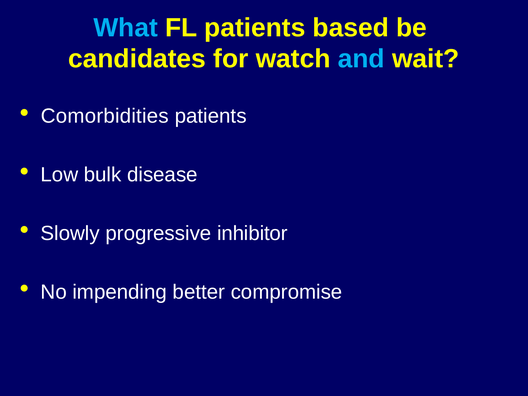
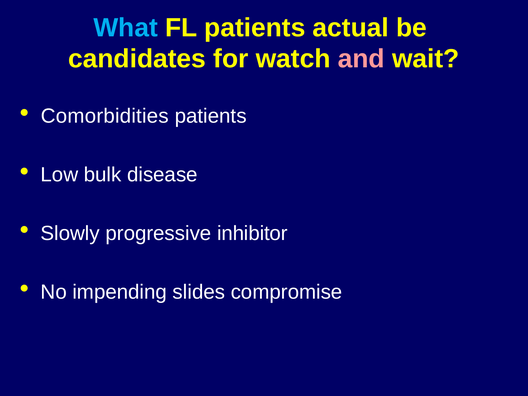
based: based -> actual
and colour: light blue -> pink
better: better -> slides
